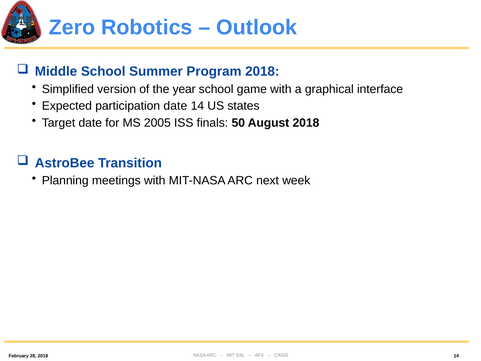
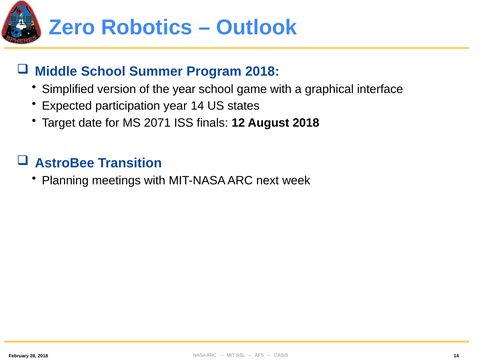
participation date: date -> year
2005: 2005 -> 2071
50: 50 -> 12
